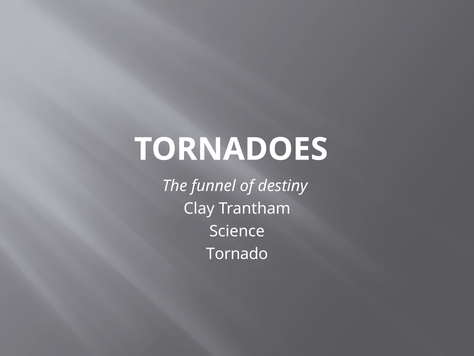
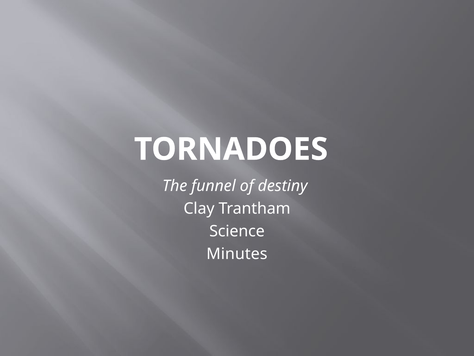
Tornado: Tornado -> Minutes
